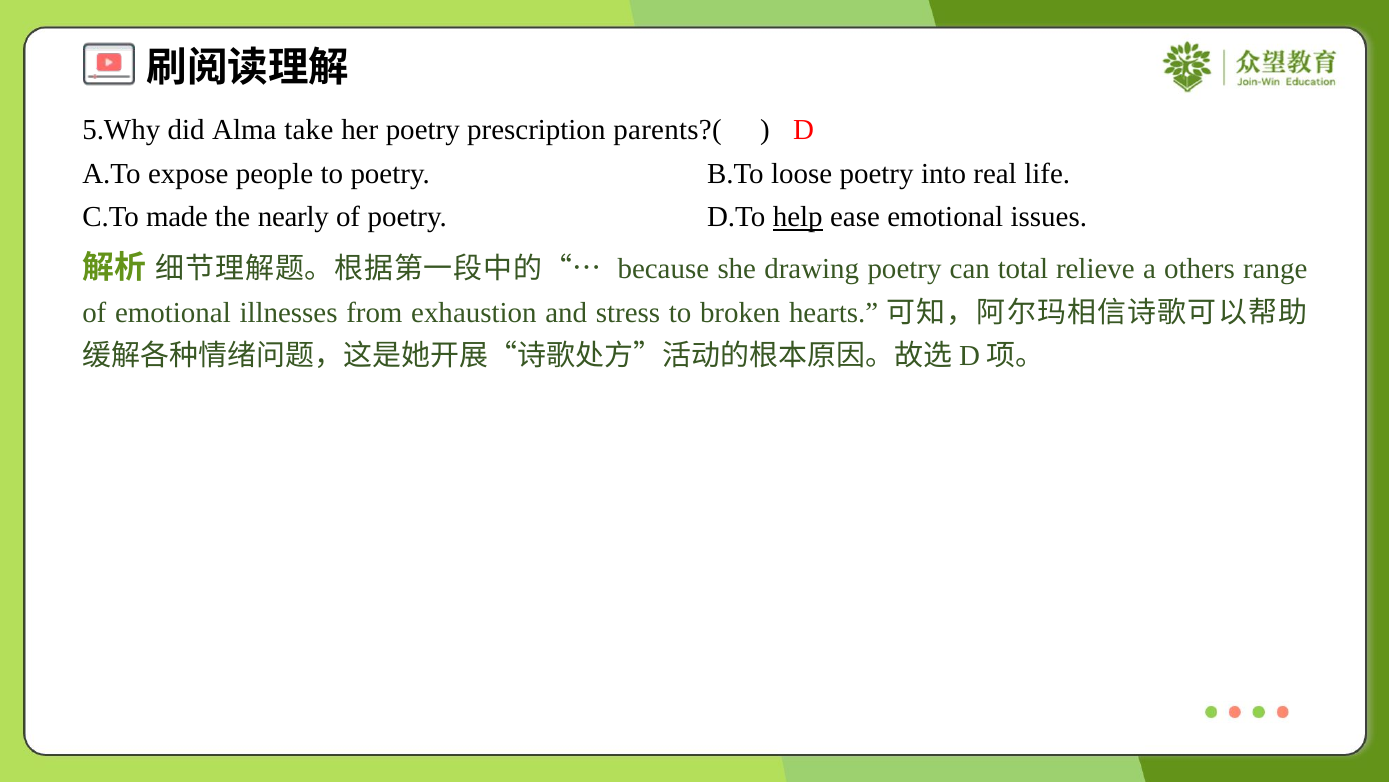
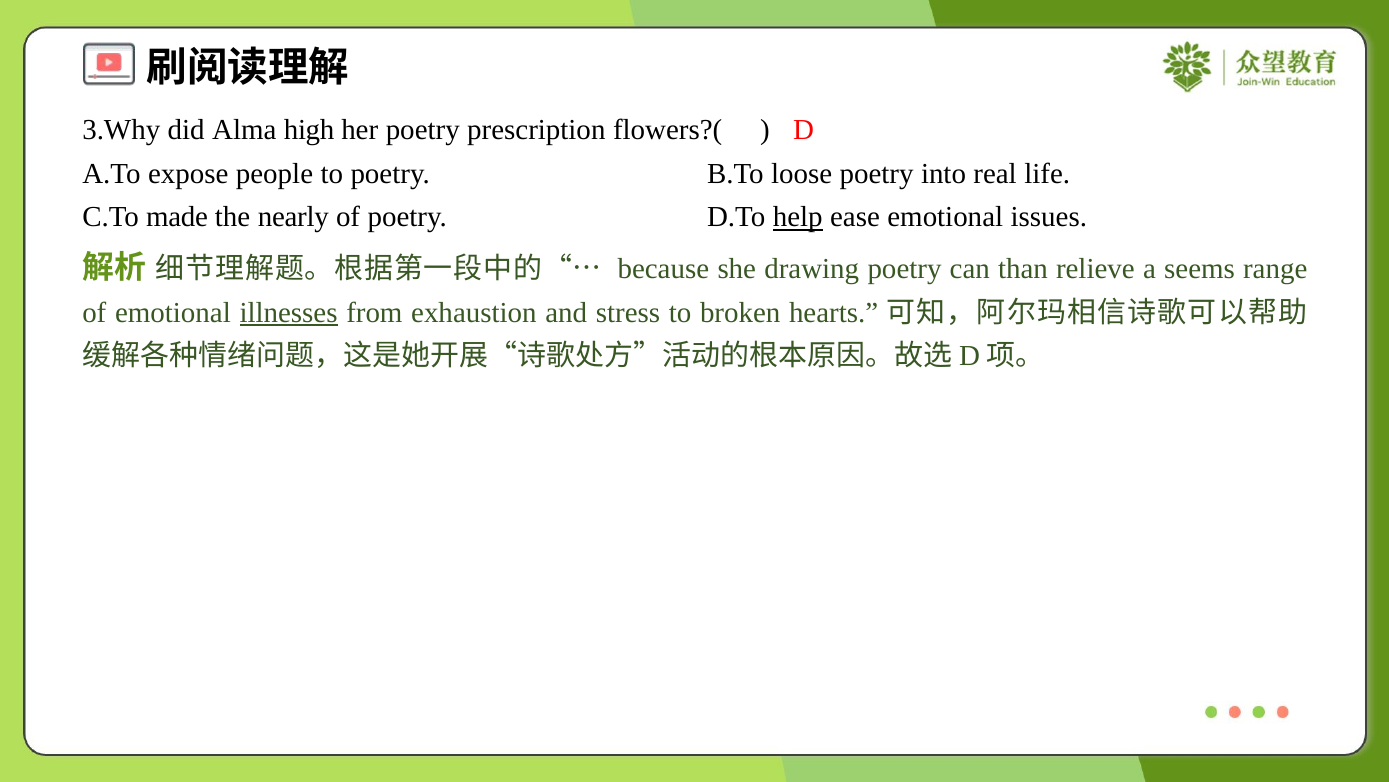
5.Why: 5.Why -> 3.Why
take: take -> high
parents?(: parents?( -> flowers?(
total: total -> than
others: others -> seems
illnesses underline: none -> present
